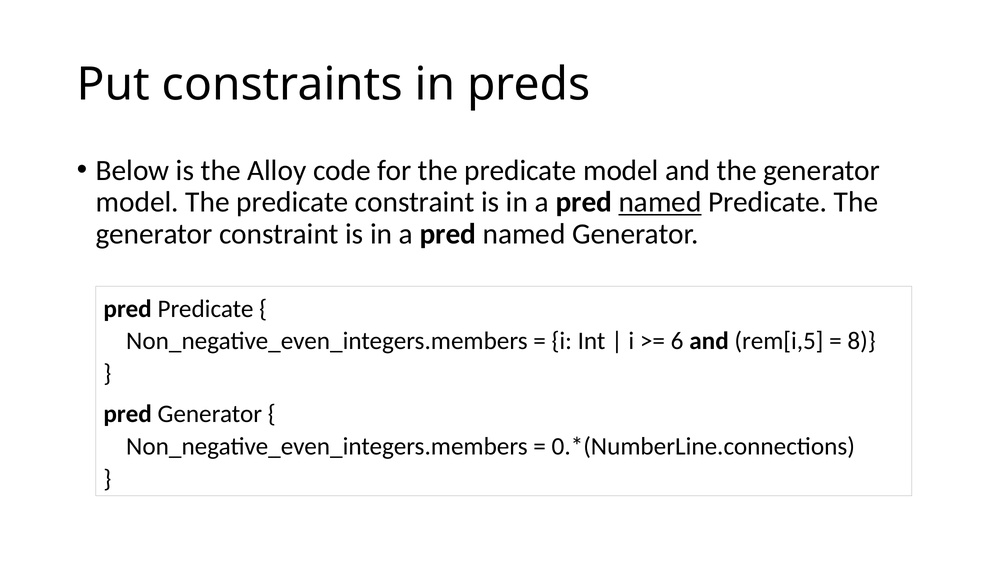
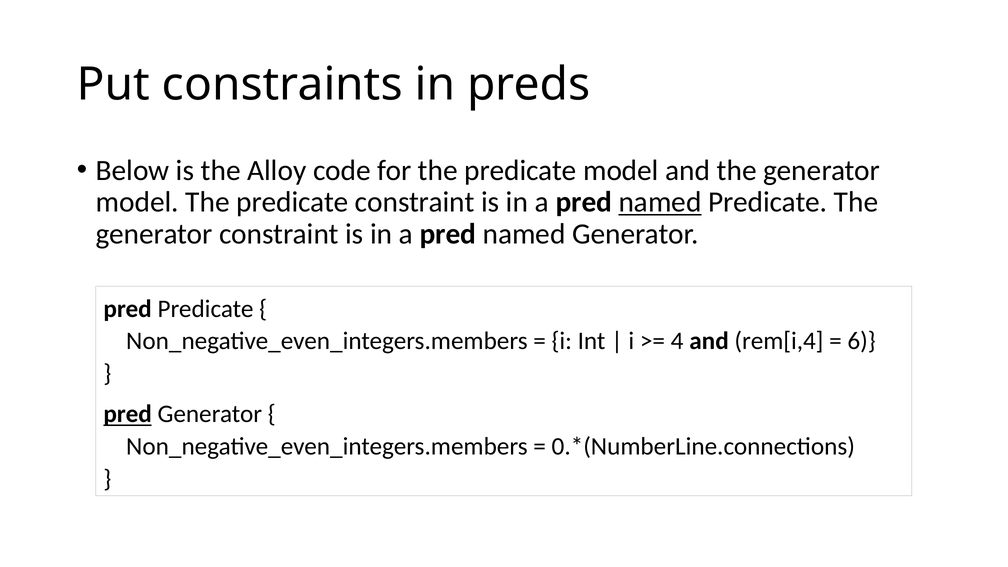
6: 6 -> 4
rem[i,5: rem[i,5 -> rem[i,4
8: 8 -> 6
pred at (128, 414) underline: none -> present
